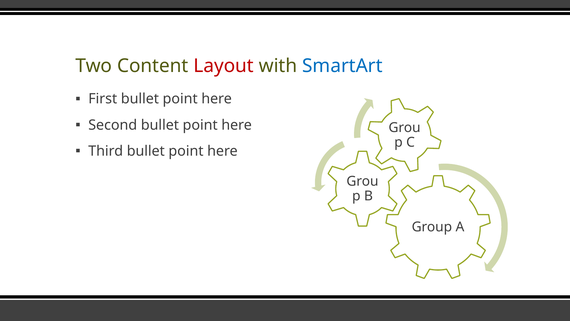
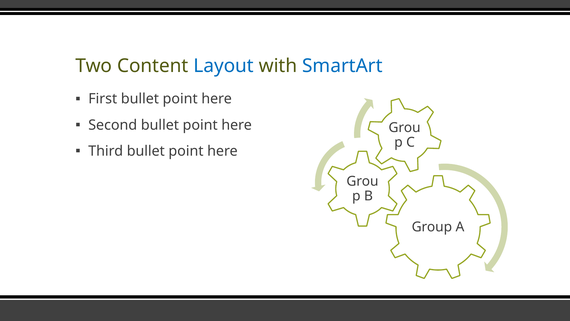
Layout colour: red -> blue
